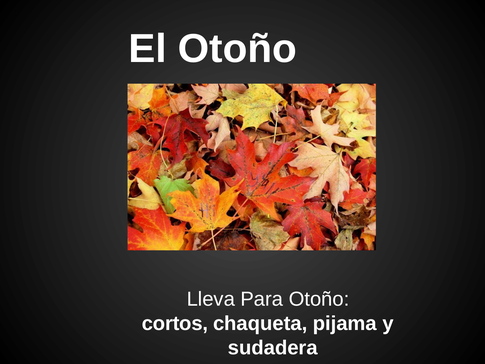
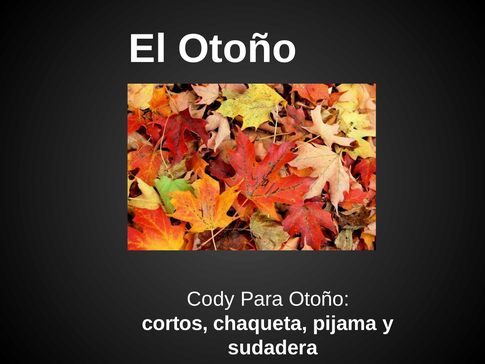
Lleva: Lleva -> Cody
